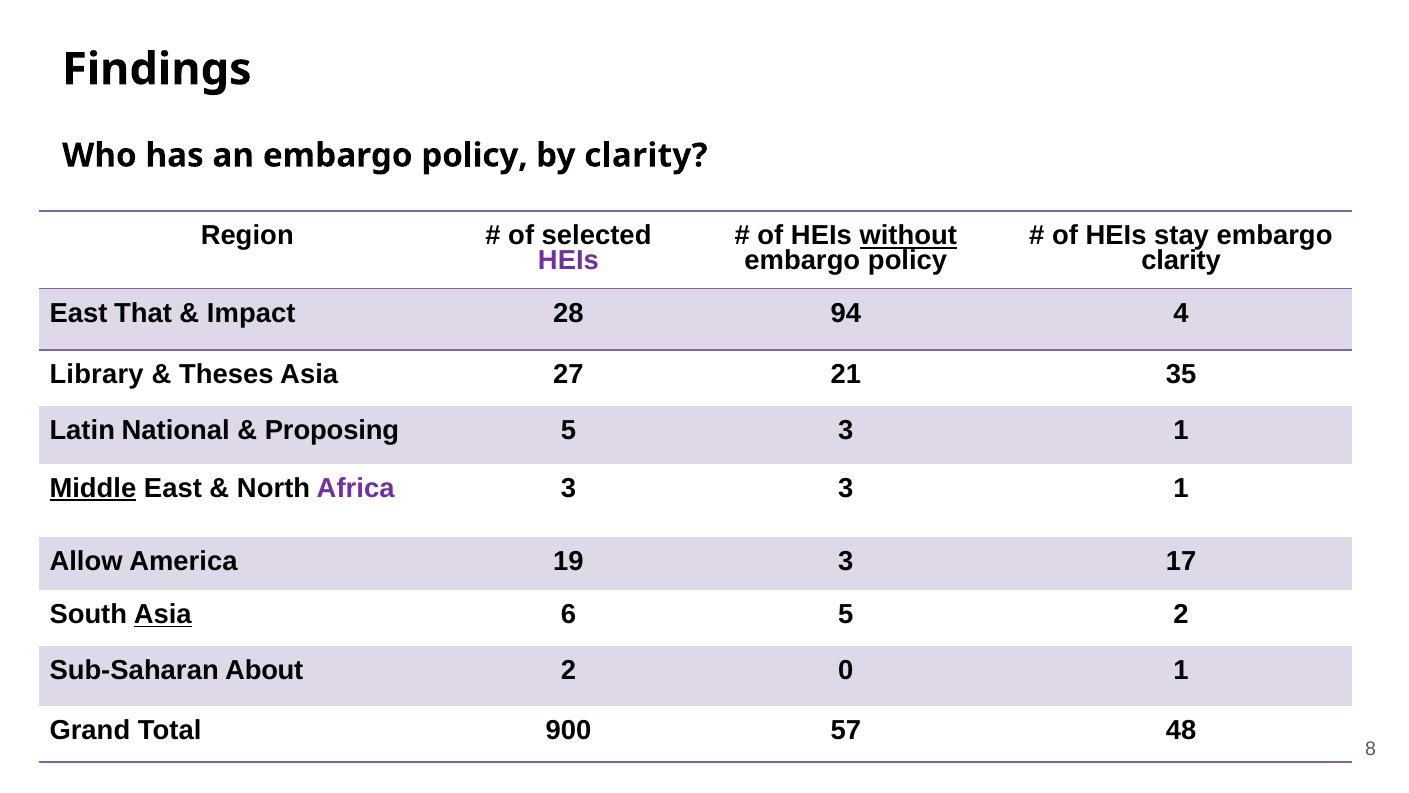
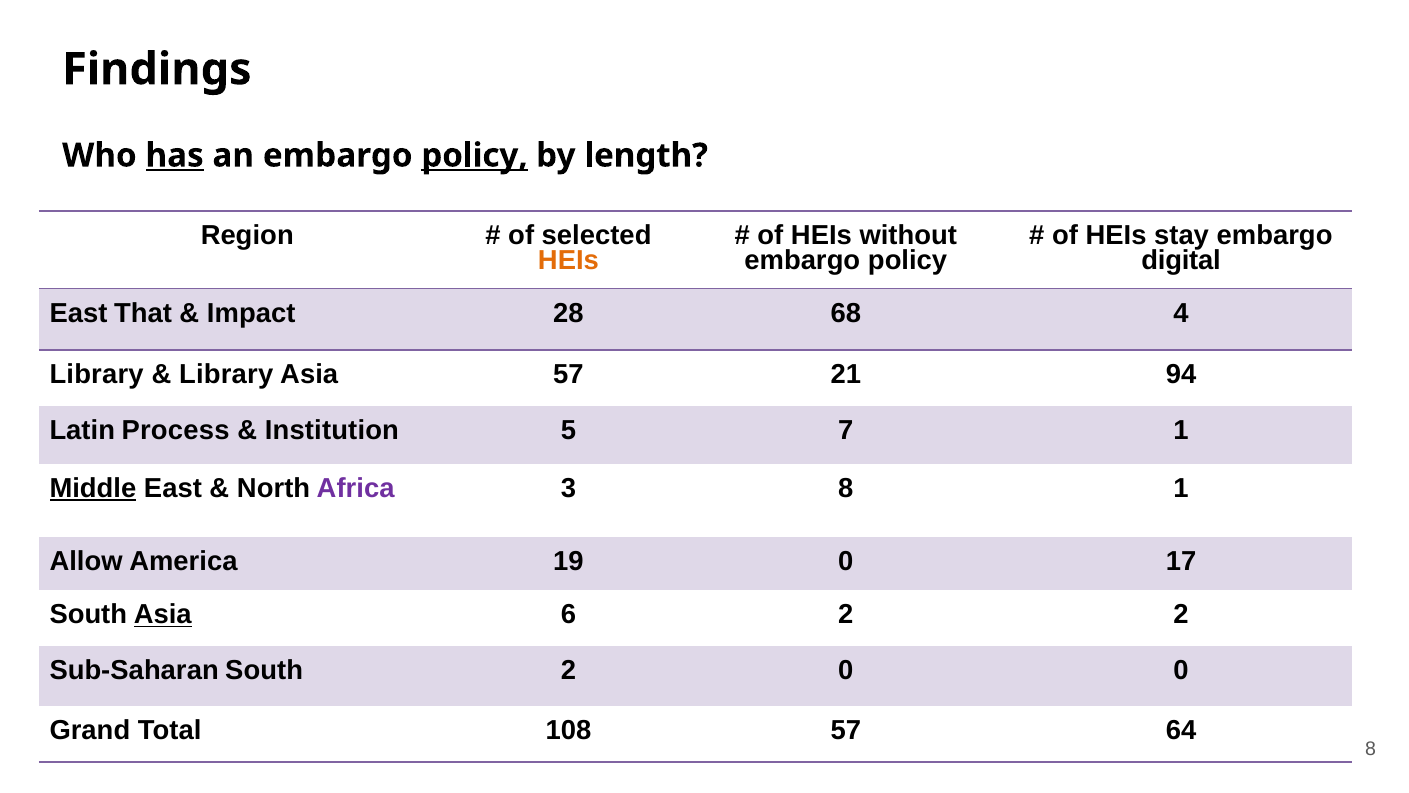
has underline: none -> present
policy at (475, 155) underline: none -> present
by clarity: clarity -> length
without underline: present -> none
HEIs at (568, 260) colour: purple -> orange
clarity at (1181, 260): clarity -> digital
94: 94 -> 68
Theses at (226, 374): Theses -> Library
Asia 27: 27 -> 57
35: 35 -> 94
National: National -> Process
Proposing: Proposing -> Institution
5 3: 3 -> 7
3 3: 3 -> 8
19 3: 3 -> 0
6 5: 5 -> 2
Sub-Saharan About: About -> South
0 1: 1 -> 0
900: 900 -> 108
48: 48 -> 64
